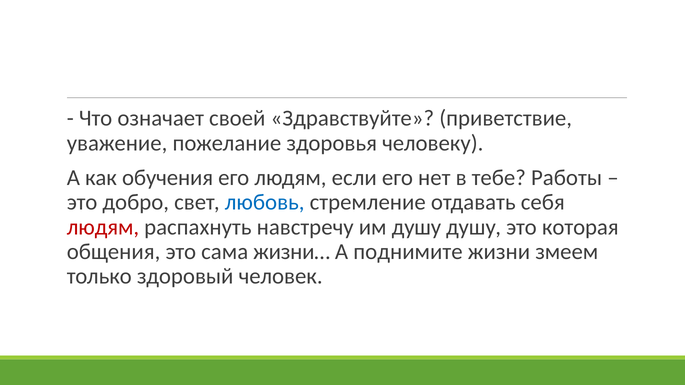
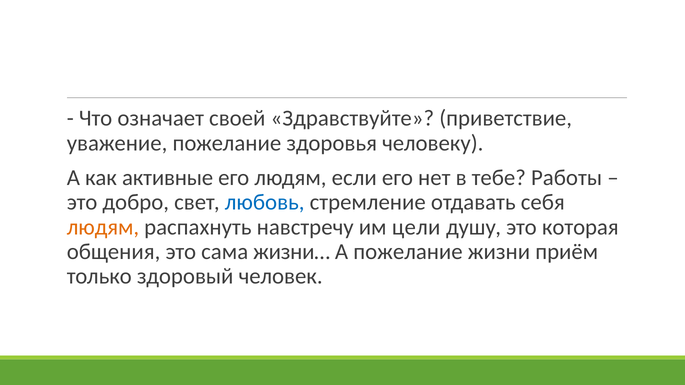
обучения: обучения -> активные
людям at (103, 227) colour: red -> orange
им душу: душу -> цели
А поднимите: поднимите -> пожелание
змеем: змеем -> приём
